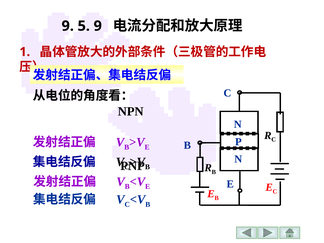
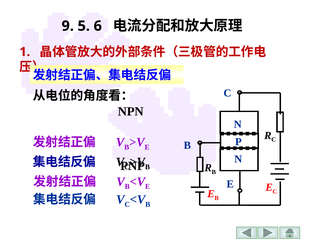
5 9: 9 -> 6
